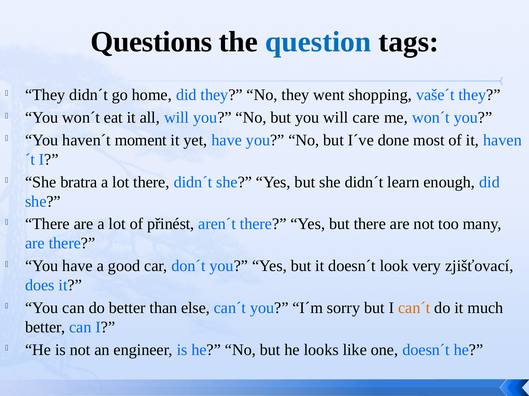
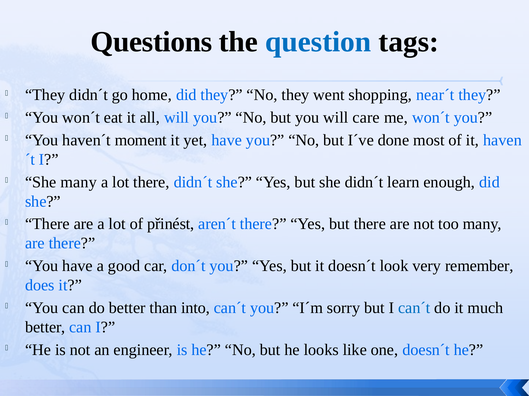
vaše´t: vaše´t -> near´t
She bratra: bratra -> many
zjišťovací: zjišťovací -> remember
else: else -> into
can´t at (414, 308) colour: orange -> blue
